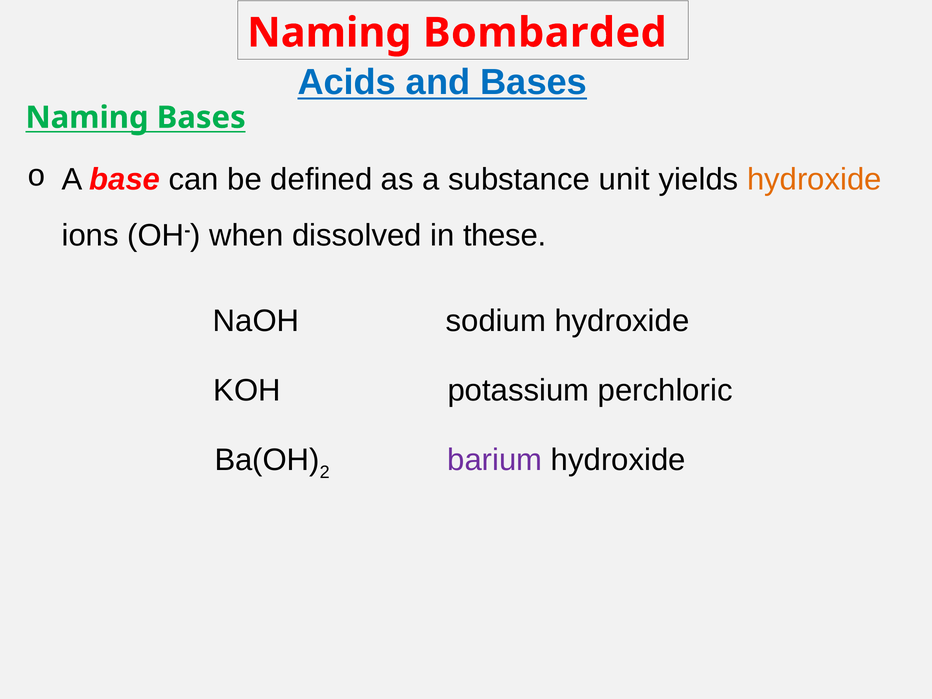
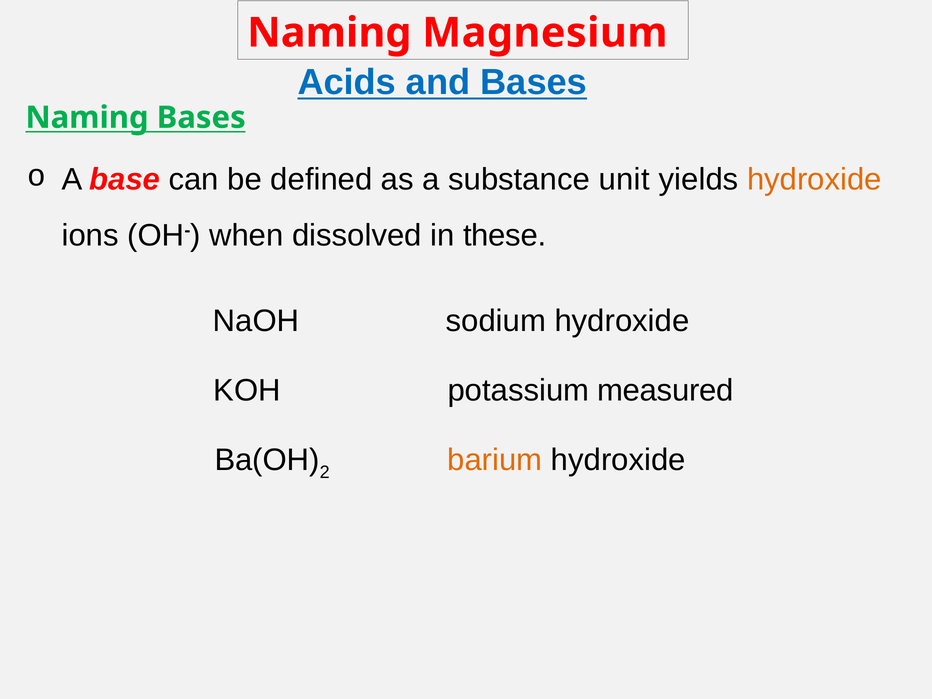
Bombarded: Bombarded -> Magnesium
perchloric: perchloric -> measured
barium colour: purple -> orange
